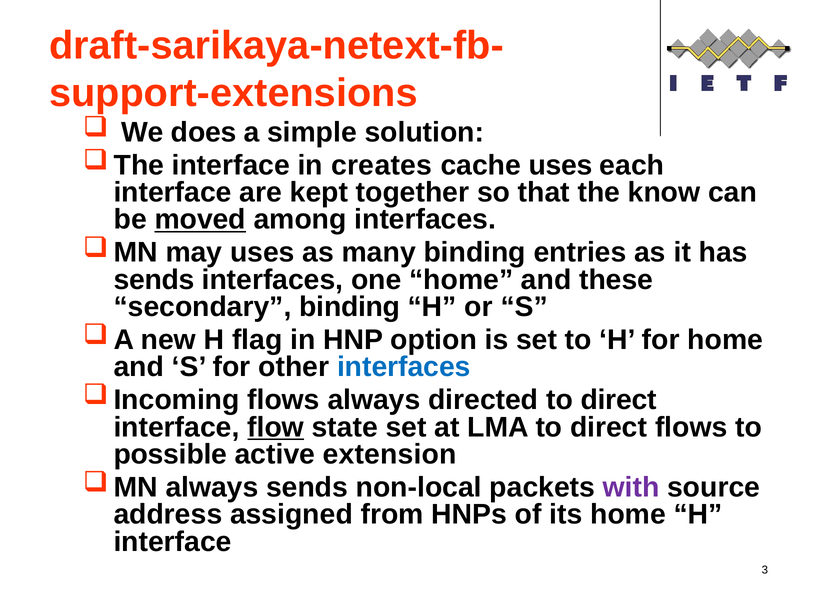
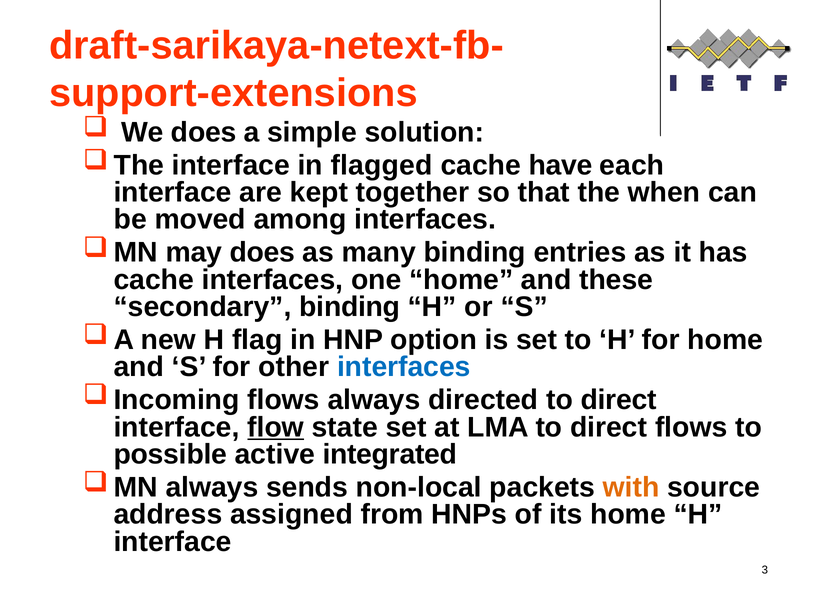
creates: creates -> flagged
cache uses: uses -> have
know: know -> when
moved underline: present -> none
may uses: uses -> does
sends at (154, 280): sends -> cache
extension: extension -> integrated
with colour: purple -> orange
